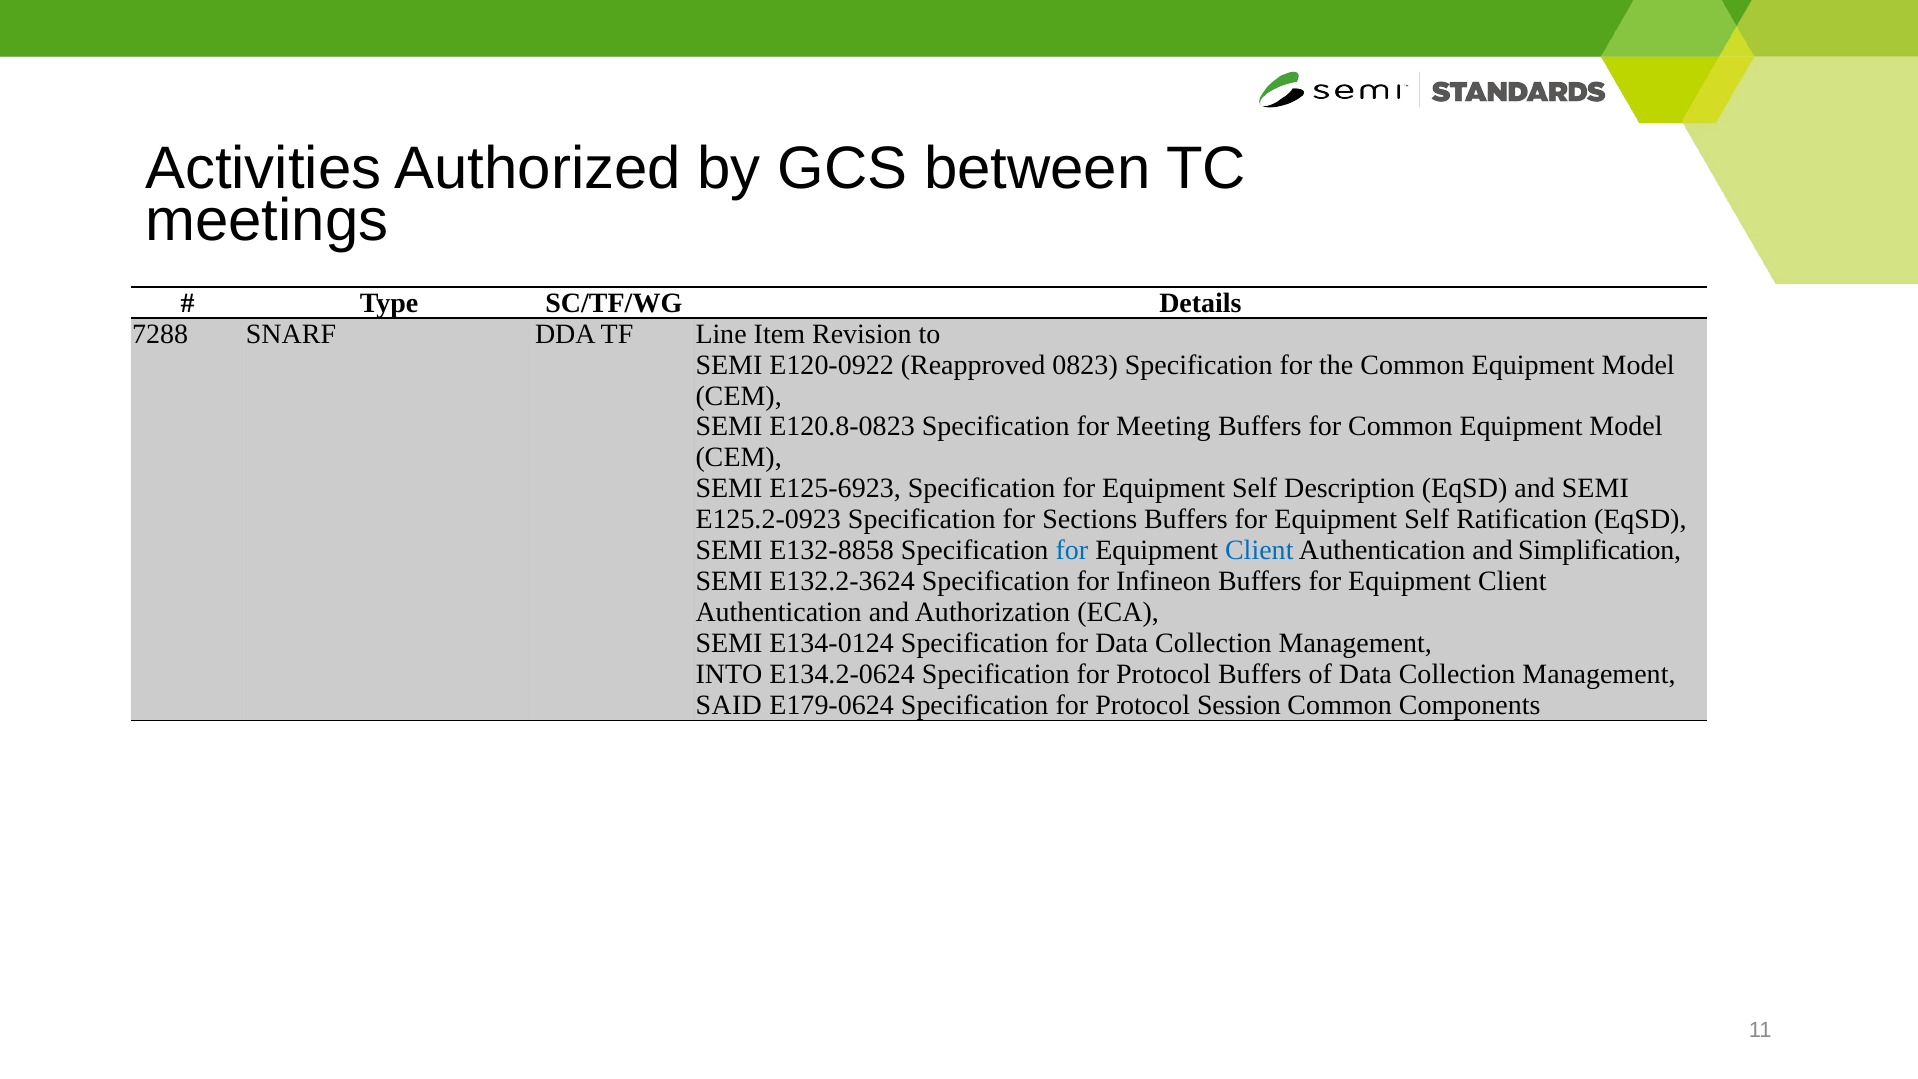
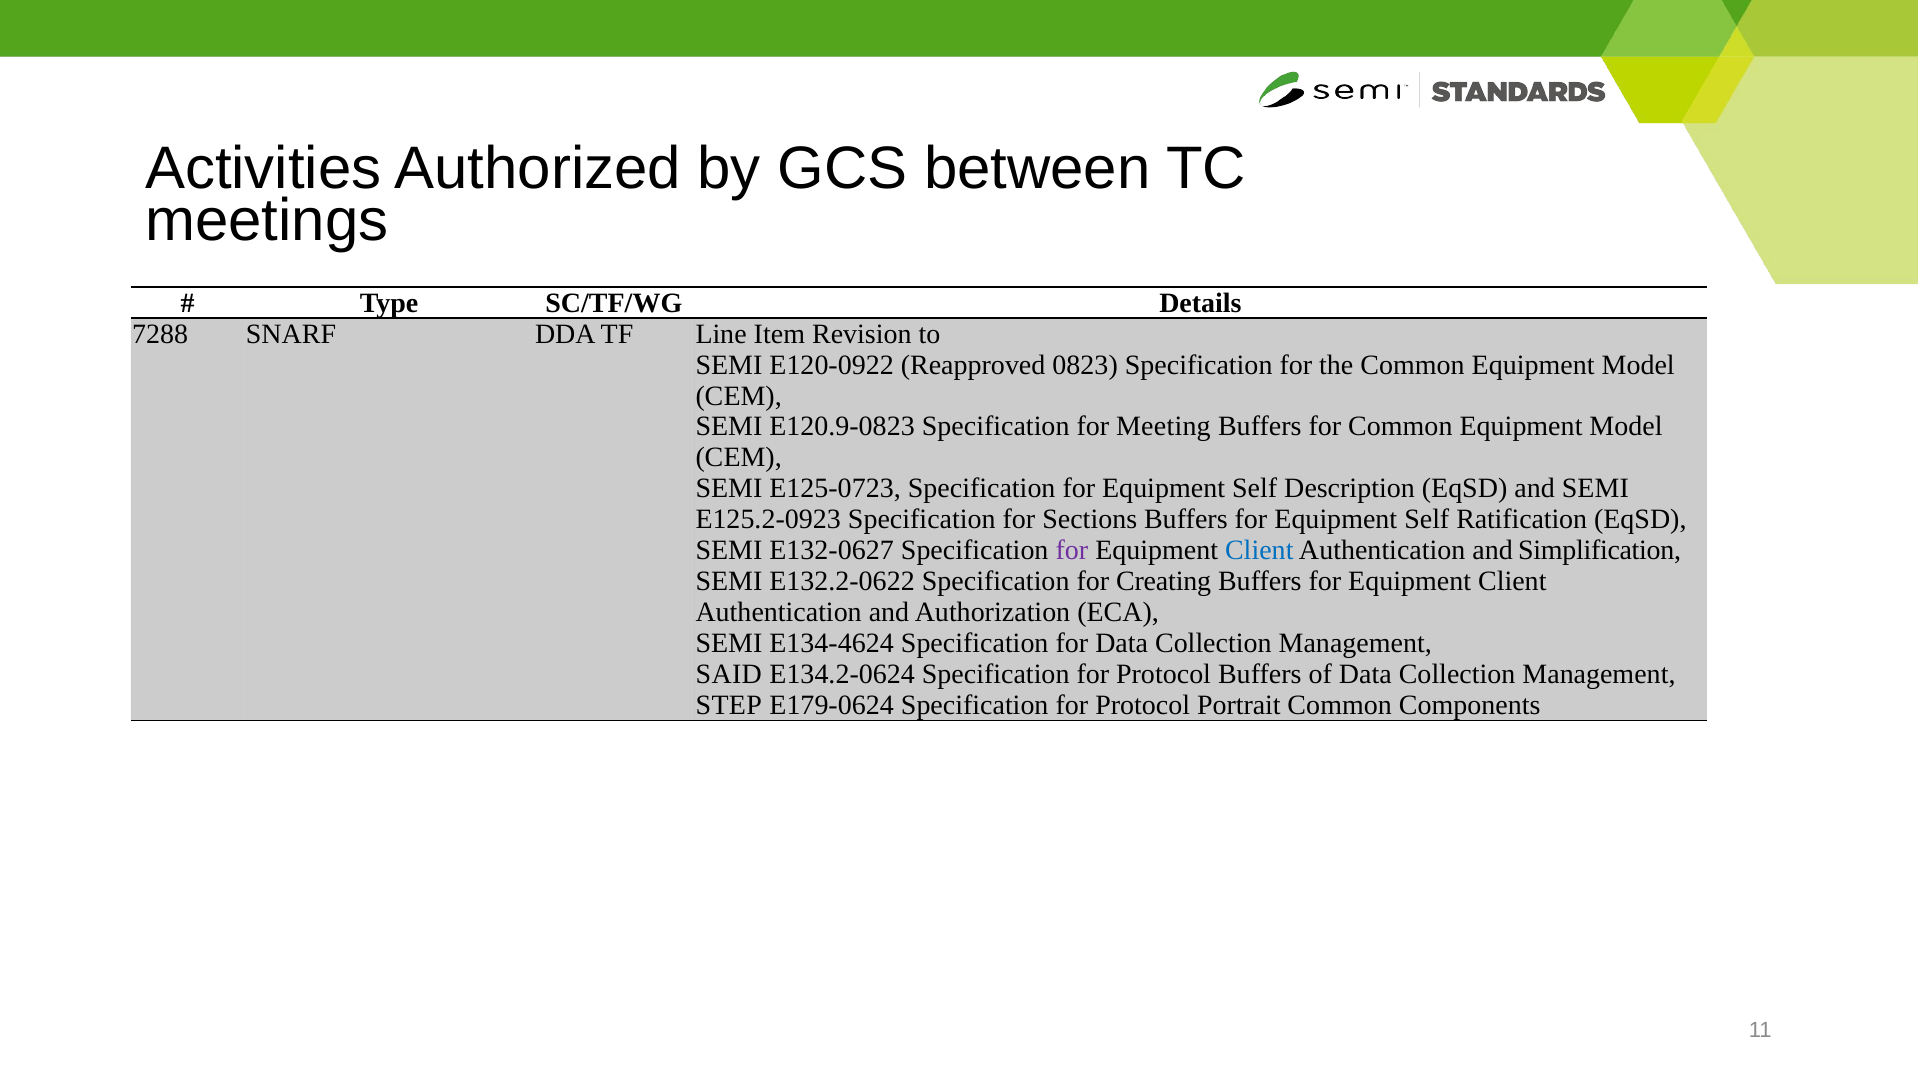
E120.8-0823: E120.8-0823 -> E120.9-0823
E125-6923: E125-6923 -> E125-0723
E132-8858: E132-8858 -> E132-0627
for at (1072, 550) colour: blue -> purple
E132.2-3624: E132.2-3624 -> E132.2-0622
Infineon: Infineon -> Creating
E134-0124: E134-0124 -> E134-4624
INTO: INTO -> SAID
SAID: SAID -> STEP
Session: Session -> Portrait
